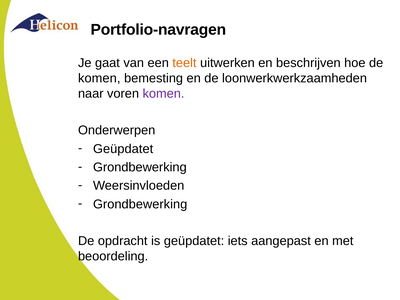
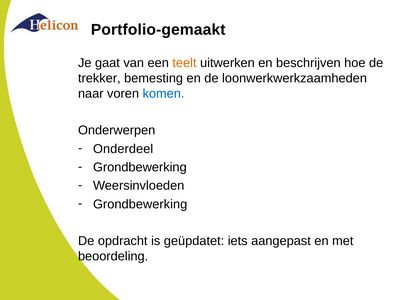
Portfolio-navragen: Portfolio-navragen -> Portfolio-gemaakt
komen at (99, 78): komen -> trekker
komen at (164, 94) colour: purple -> blue
Geüpdatet at (123, 149): Geüpdatet -> Onderdeel
